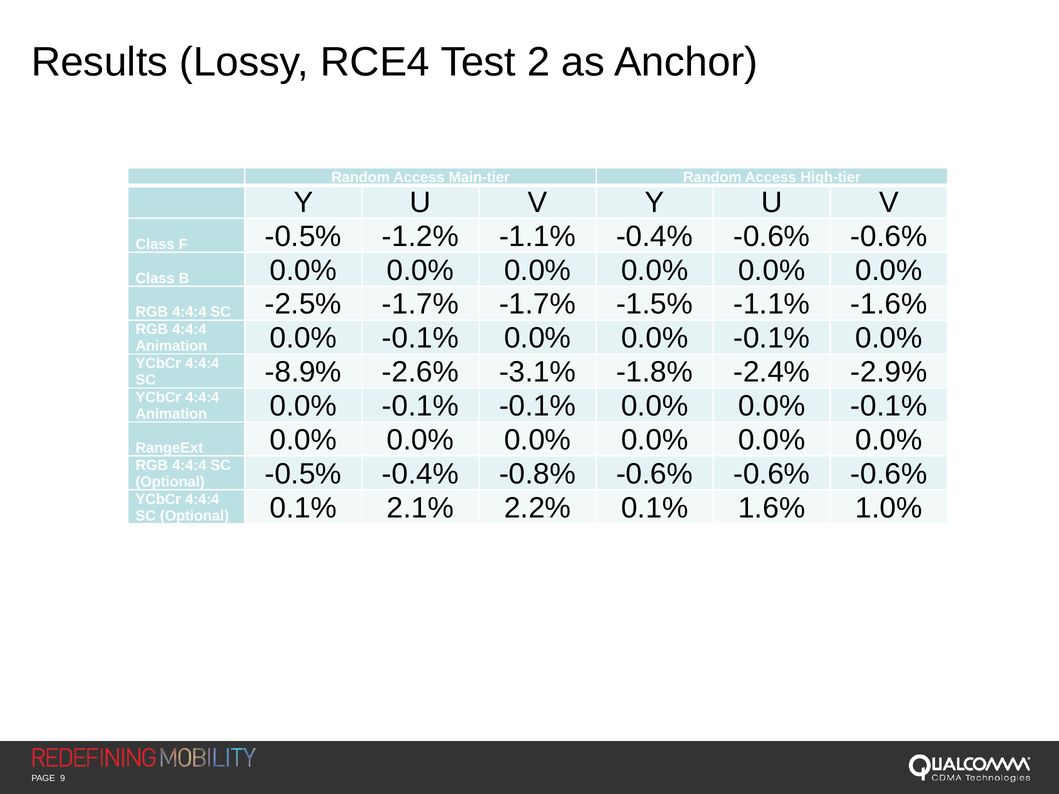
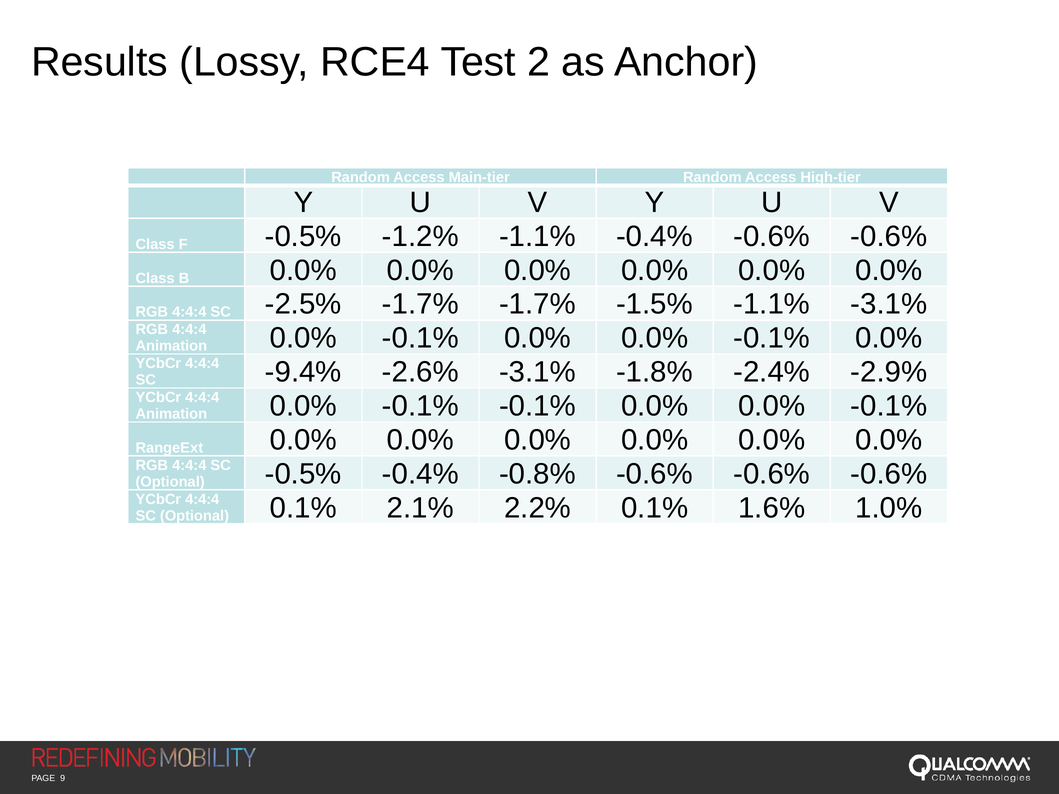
-1.1% -1.6%: -1.6% -> -3.1%
-8.9%: -8.9% -> -9.4%
